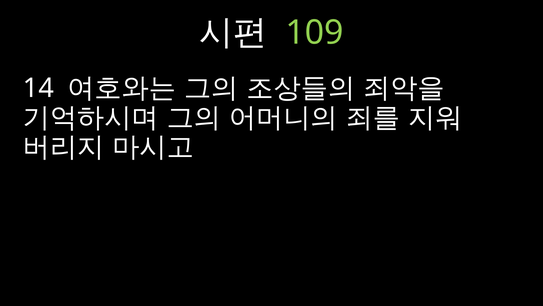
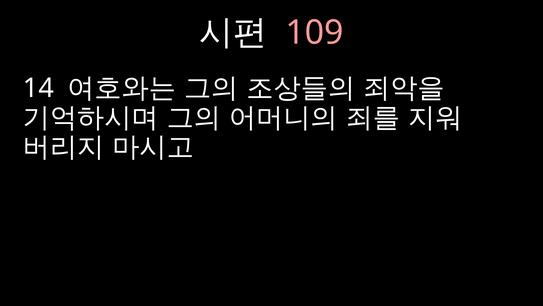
109 colour: light green -> pink
